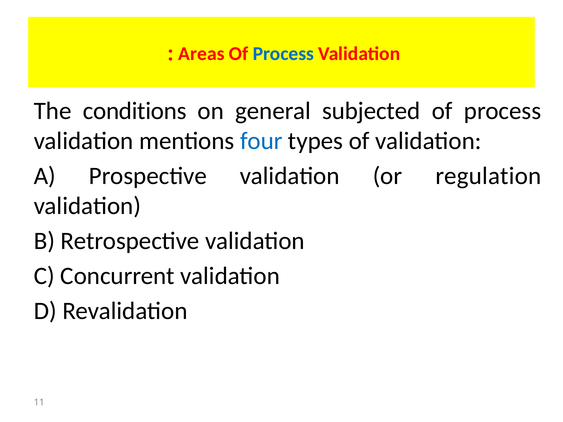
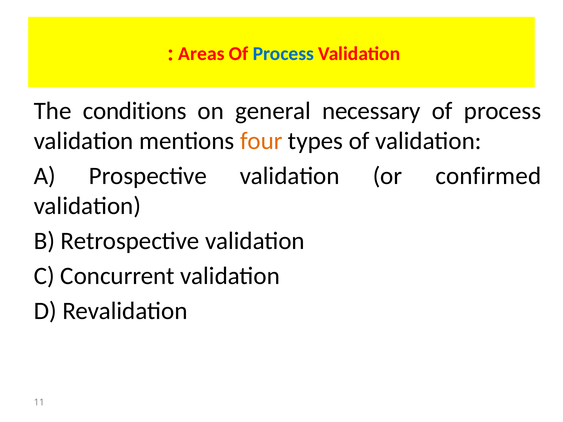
subjected: subjected -> necessary
four colour: blue -> orange
regulation: regulation -> confirmed
